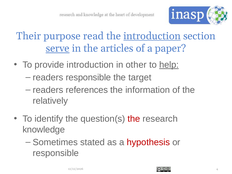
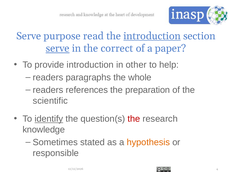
Their at (29, 36): Their -> Serve
articles: articles -> correct
help underline: present -> none
readers responsible: responsible -> paragraphs
target: target -> whole
information: information -> preparation
relatively: relatively -> scientific
identify underline: none -> present
hypothesis colour: red -> orange
